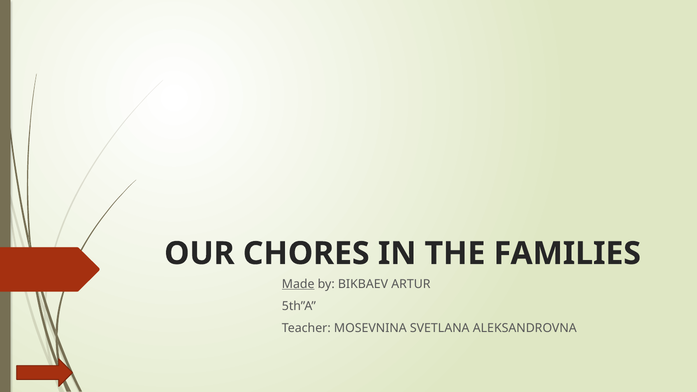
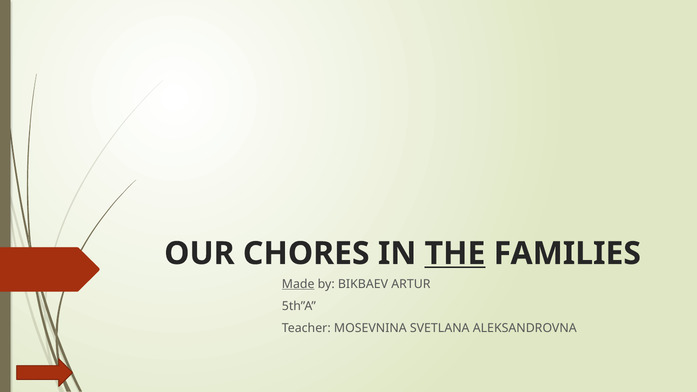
THE underline: none -> present
